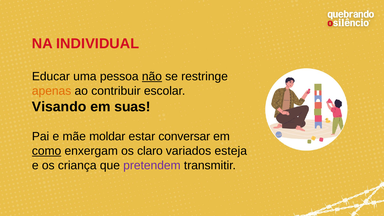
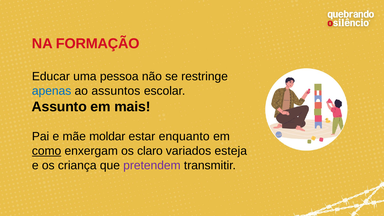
INDIVIDUAL: INDIVIDUAL -> FORMAÇÃO
não underline: present -> none
apenas colour: orange -> blue
contribuir: contribuir -> assuntos
Visando: Visando -> Assunto
suas: suas -> mais
conversar: conversar -> enquanto
